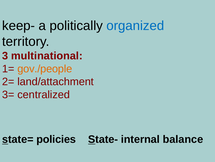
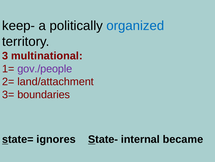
gov./people colour: orange -> purple
centralized: centralized -> boundaries
policies: policies -> ignores
balance: balance -> became
